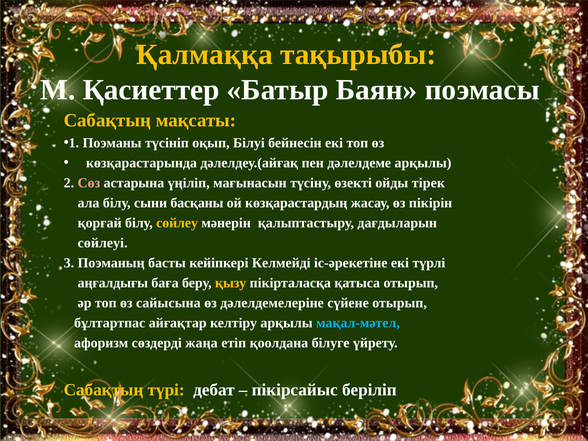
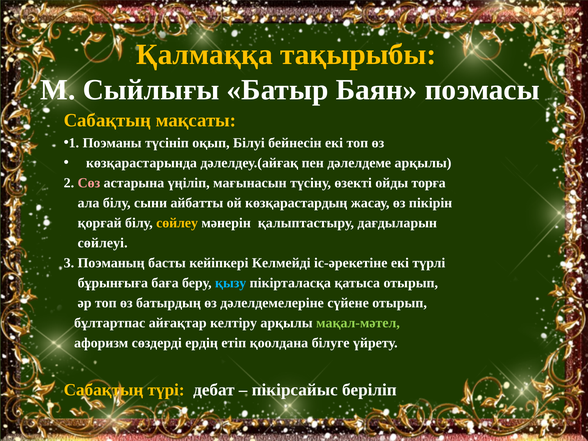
Қасиеттер: Қасиеттер -> Сыйлығы
тірек: тірек -> торға
басқаны: басқаны -> айбатты
аңғалдығы: аңғалдығы -> бұрынғыға
қызу colour: yellow -> light blue
сайысына: сайысына -> батырдың
мақал-мәтел colour: light blue -> light green
жаңа: жаңа -> ердің
